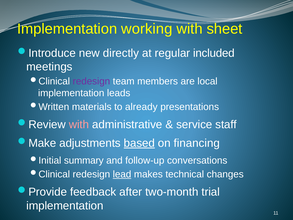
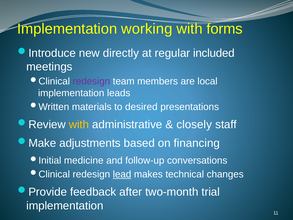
sheet: sheet -> forms
already: already -> desired
with at (79, 124) colour: pink -> yellow
service: service -> closely
based underline: present -> none
summary: summary -> medicine
